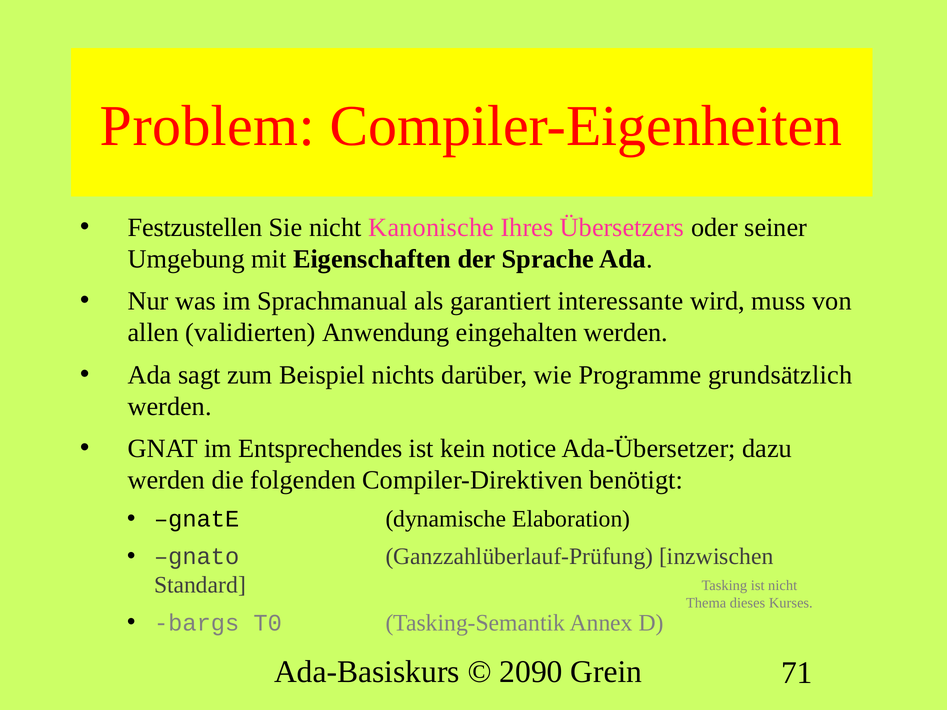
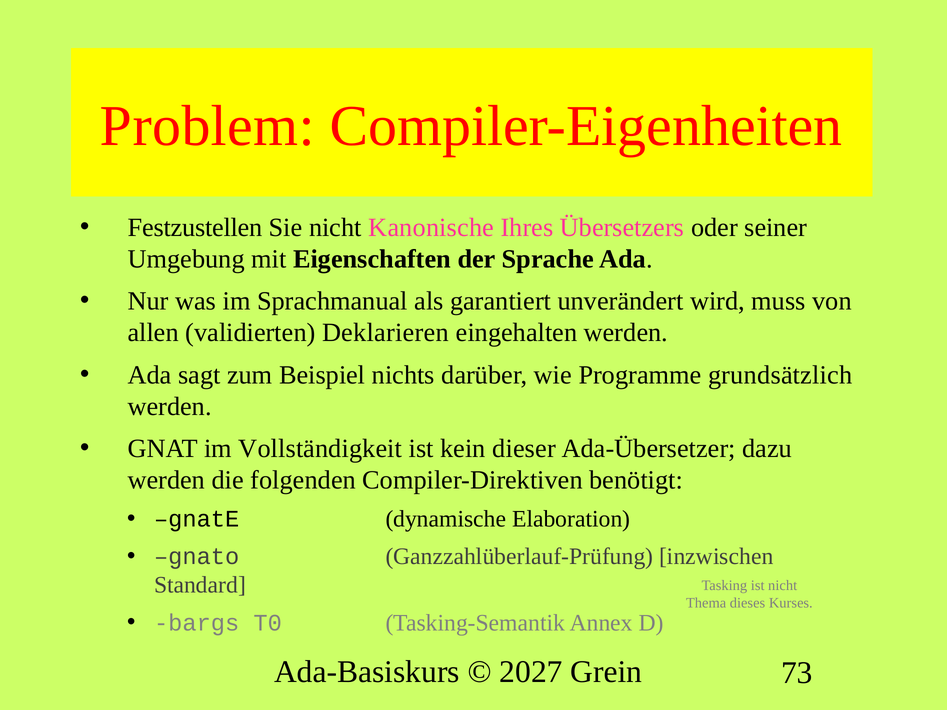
interessante: interessante -> unverändert
Anwendung: Anwendung -> Deklarieren
Entsprechendes: Entsprechendes -> Vollständigkeit
notice: notice -> dieser
2090: 2090 -> 2027
71: 71 -> 73
